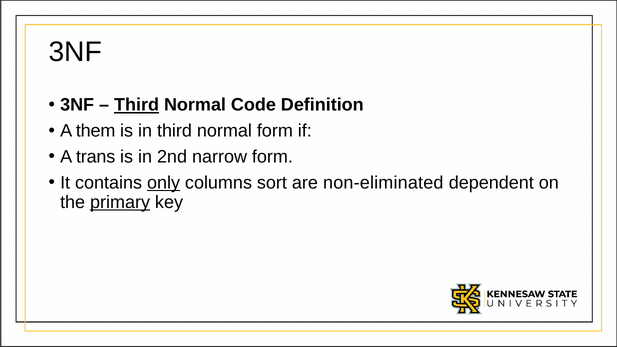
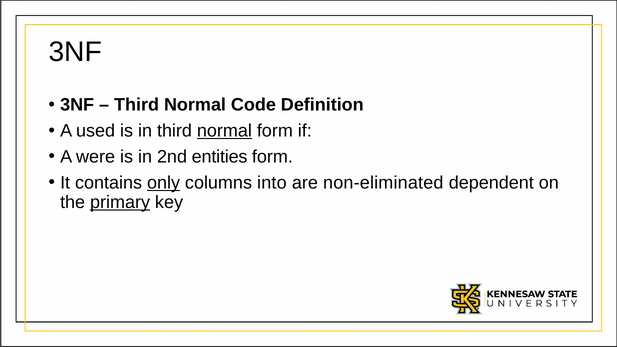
Third at (137, 105) underline: present -> none
them: them -> used
normal at (224, 131) underline: none -> present
trans: trans -> were
narrow: narrow -> entities
sort: sort -> into
